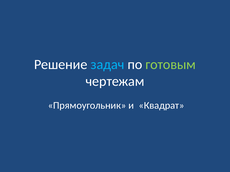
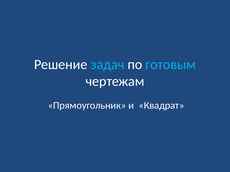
готовым colour: light green -> light blue
